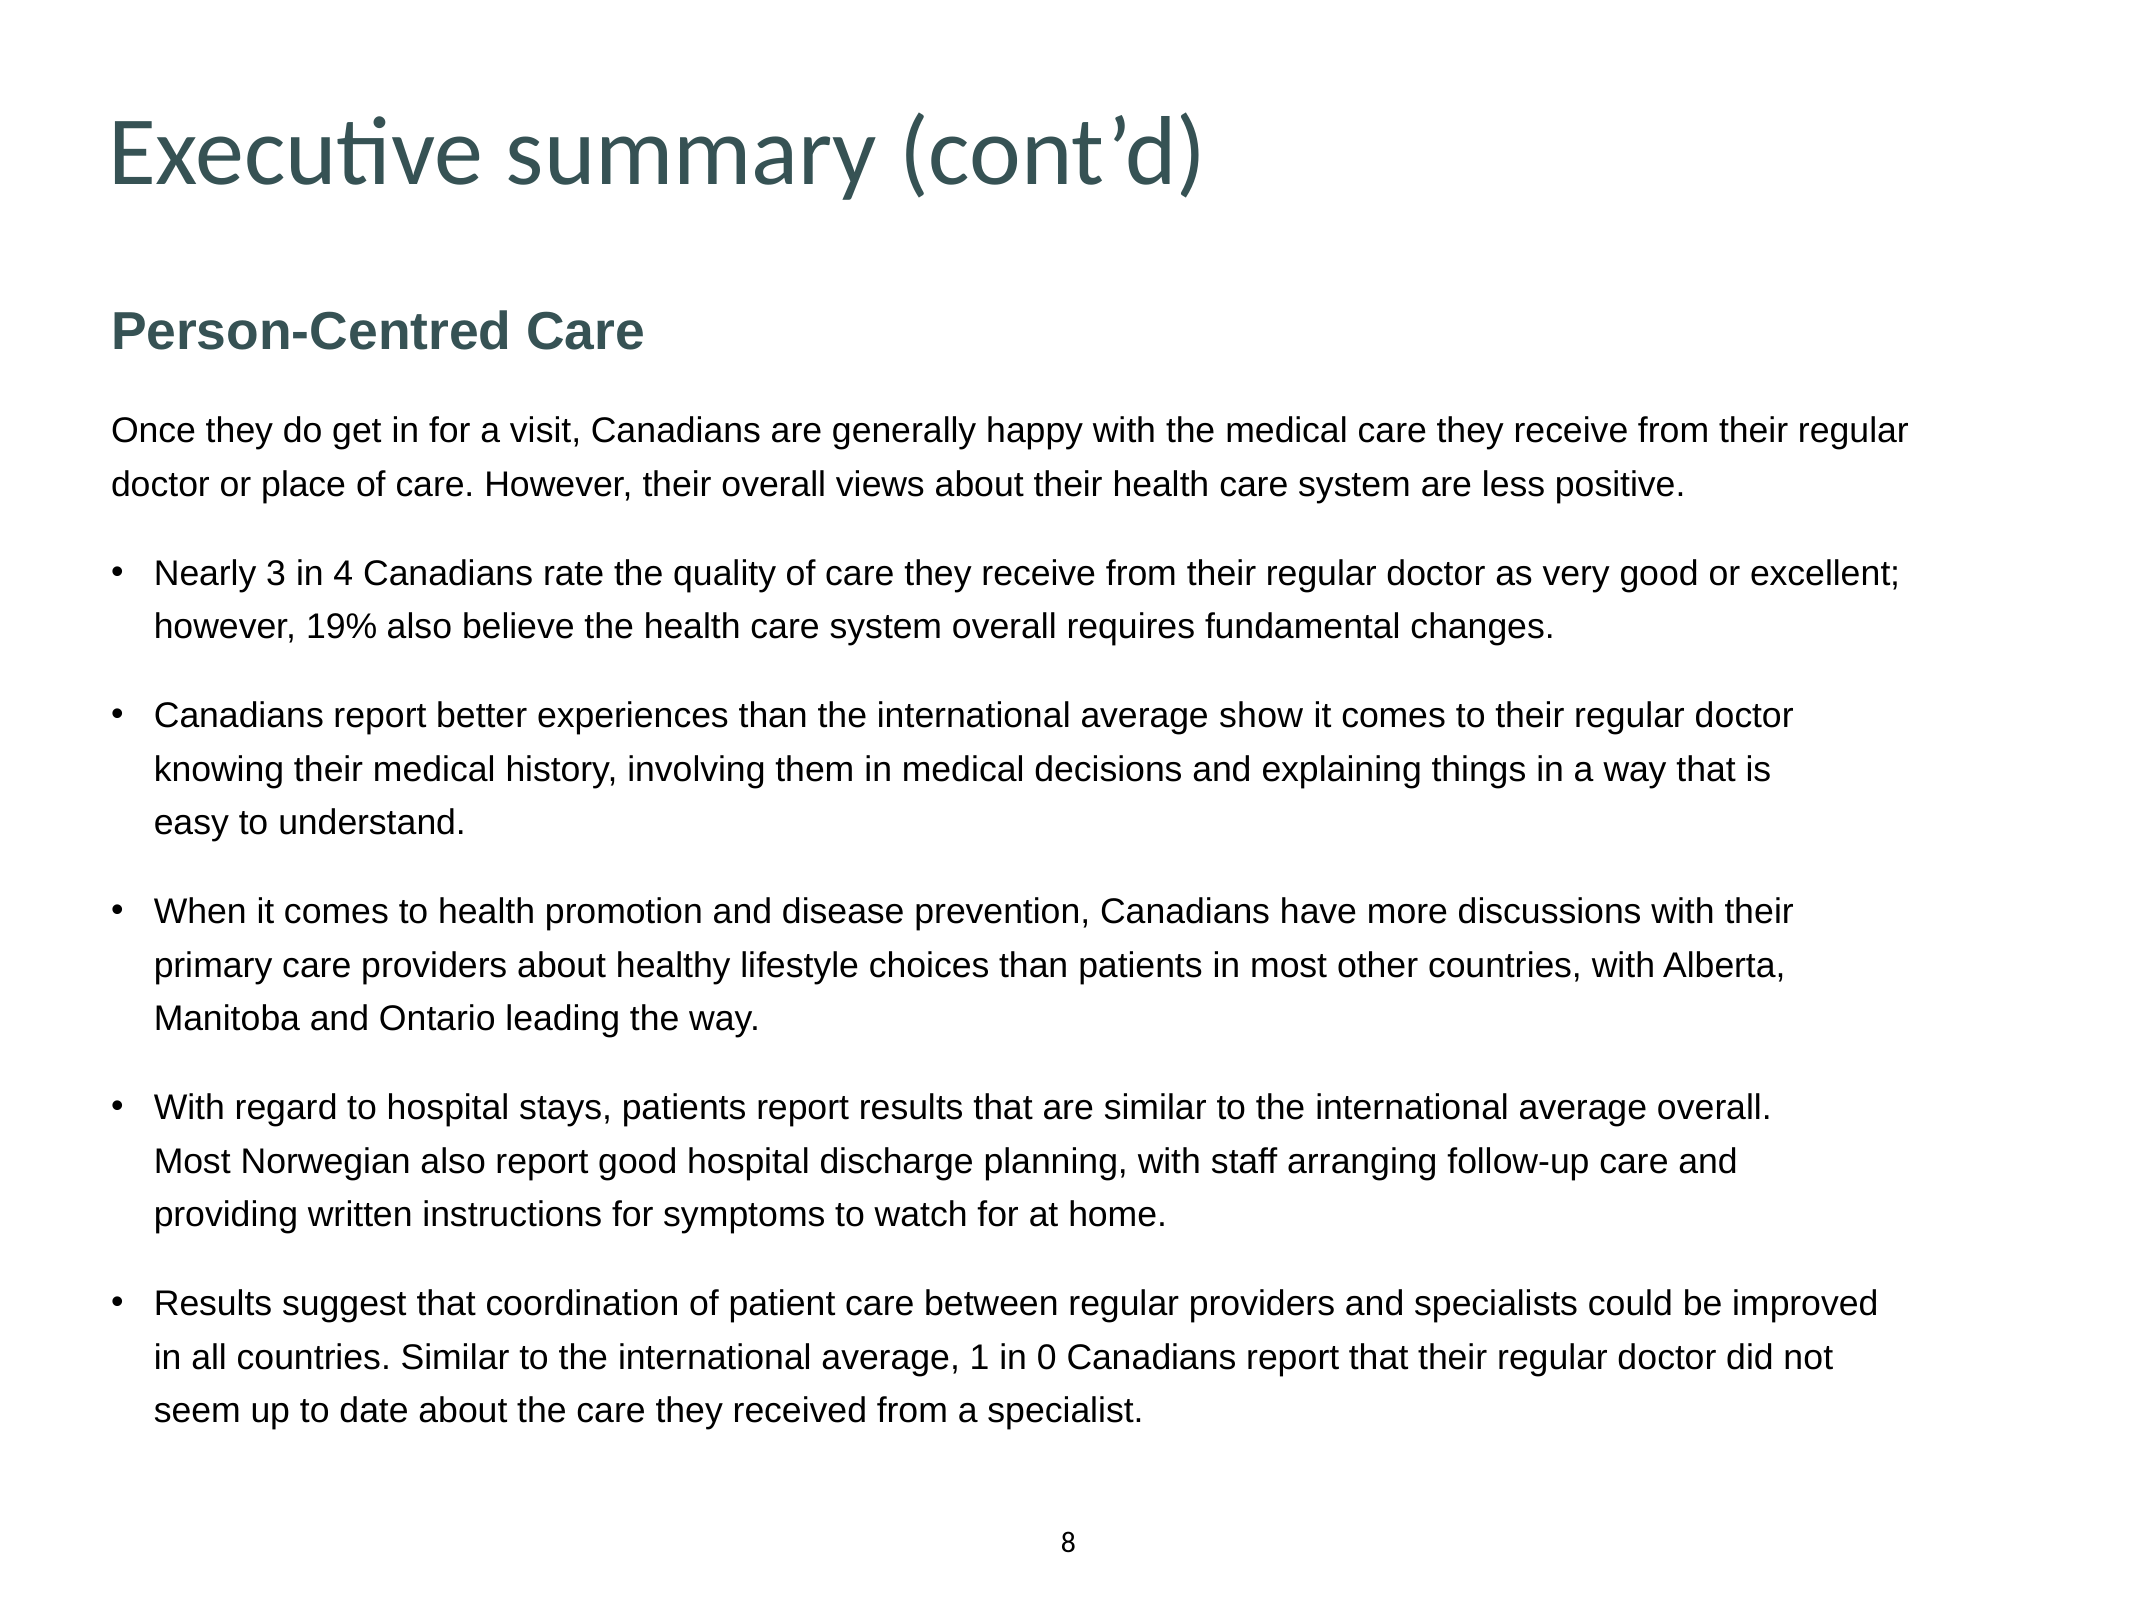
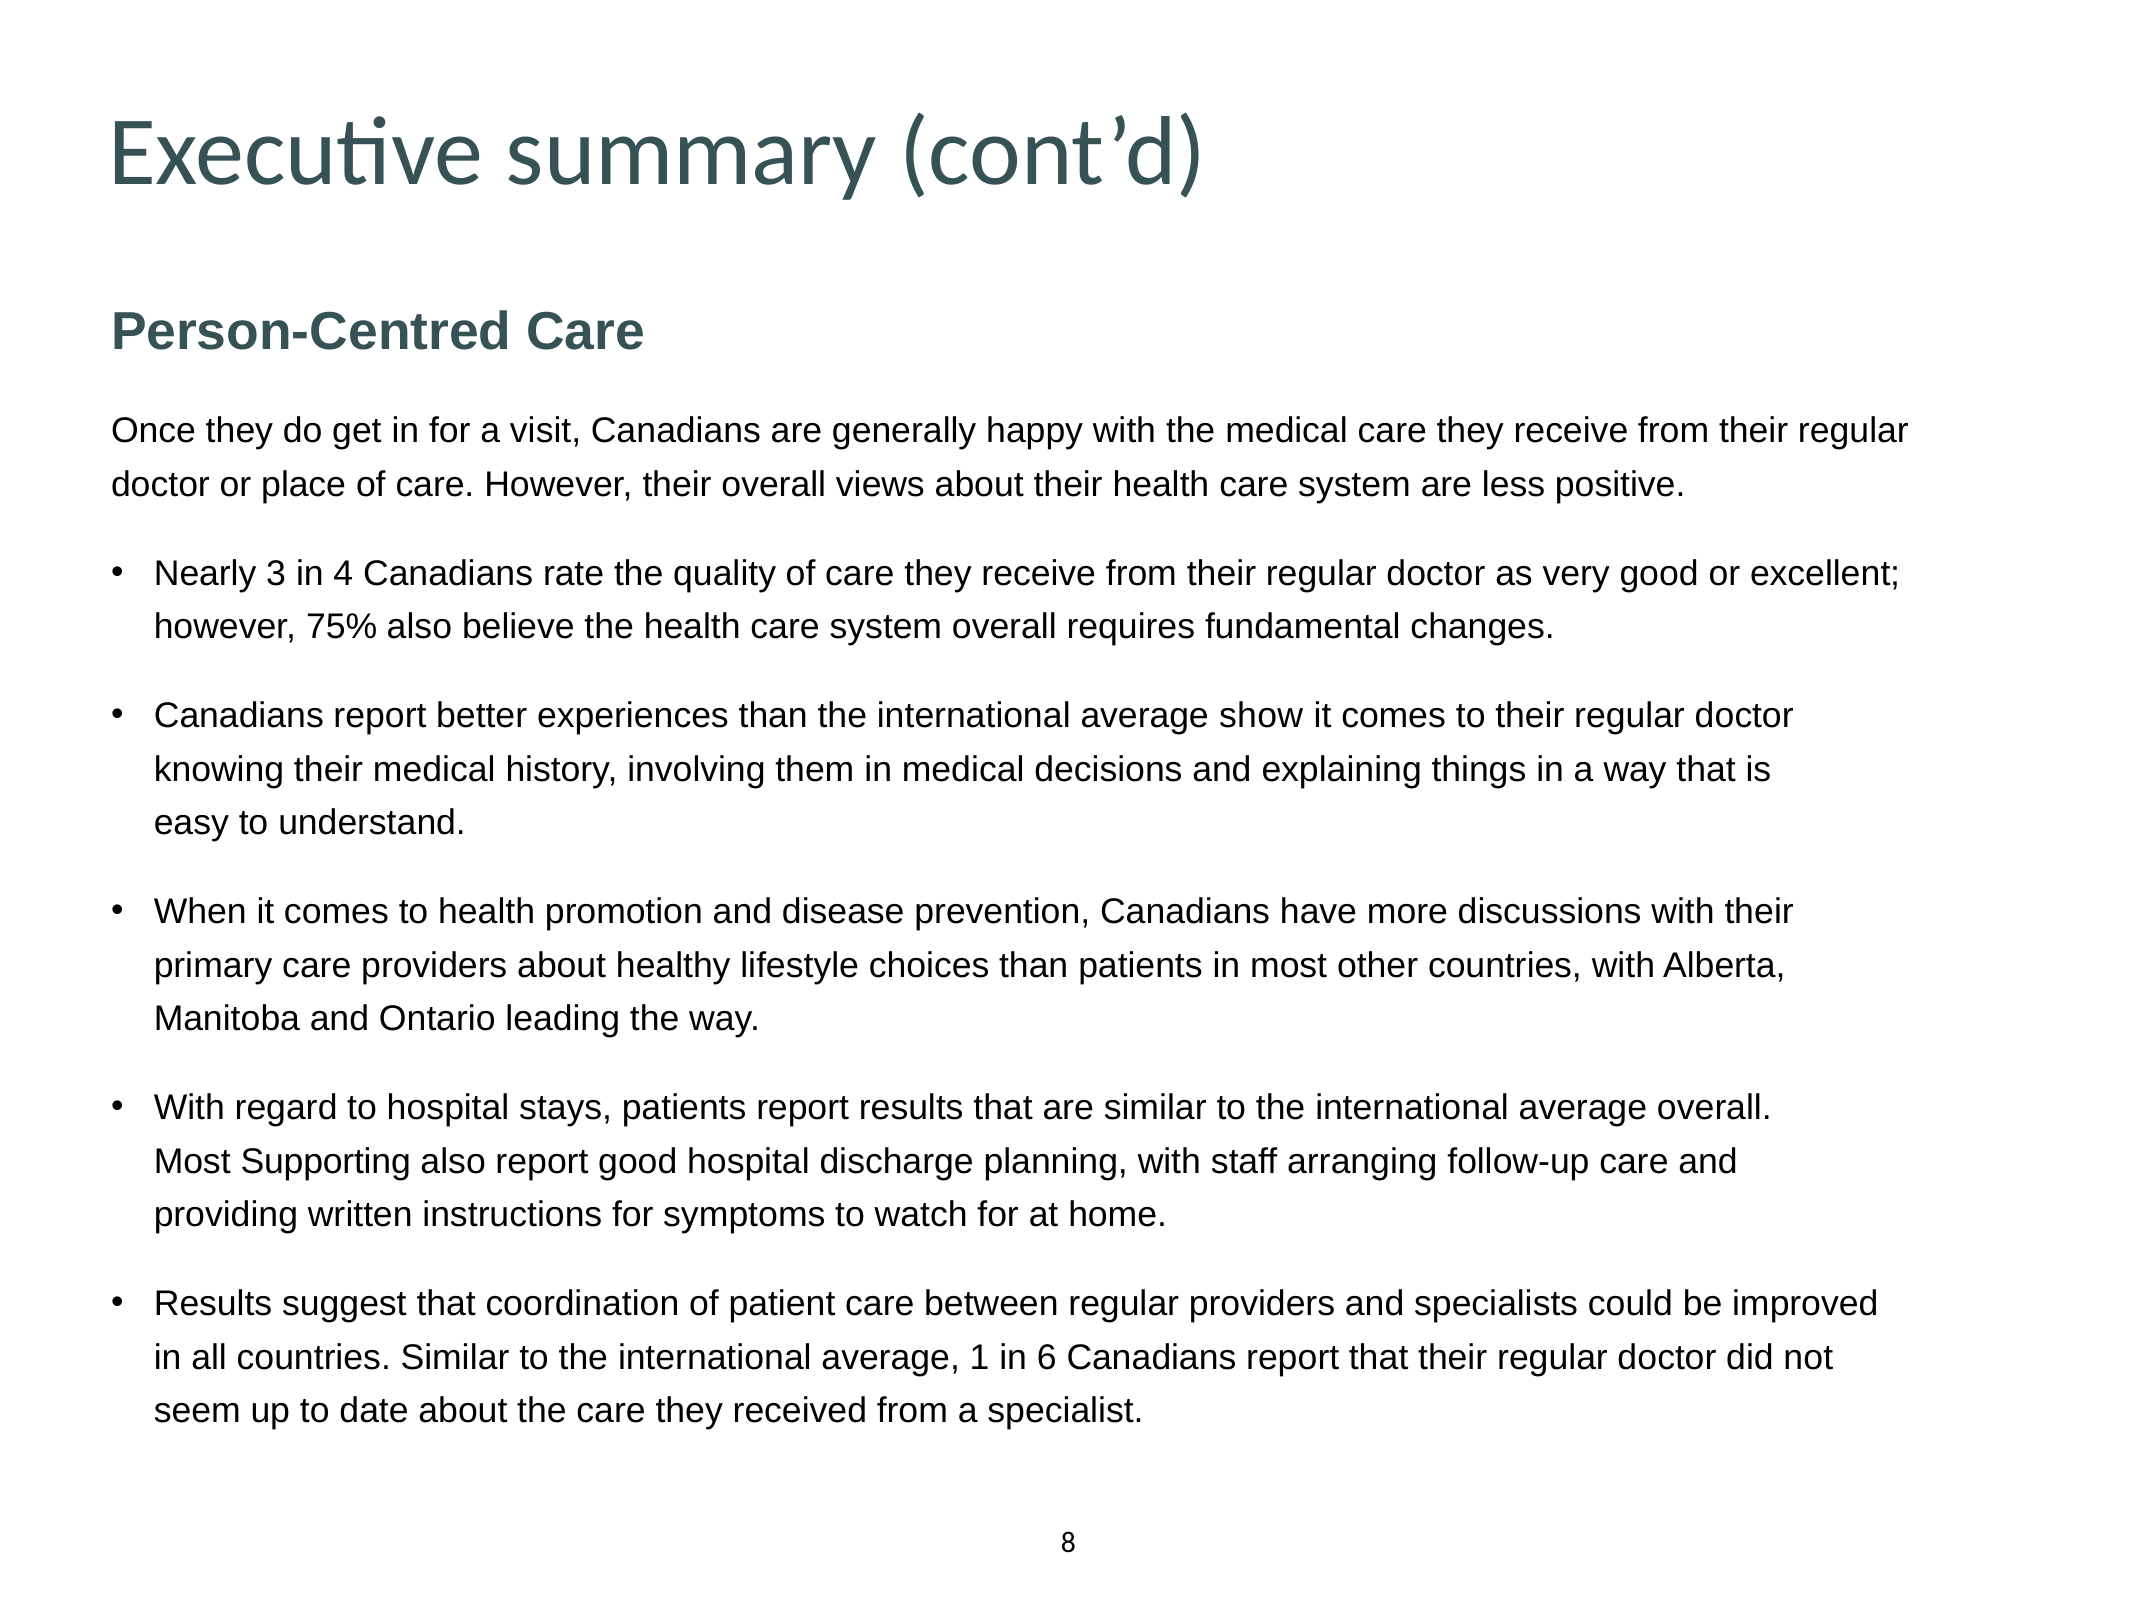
19%: 19% -> 75%
Norwegian: Norwegian -> Supporting
0: 0 -> 6
